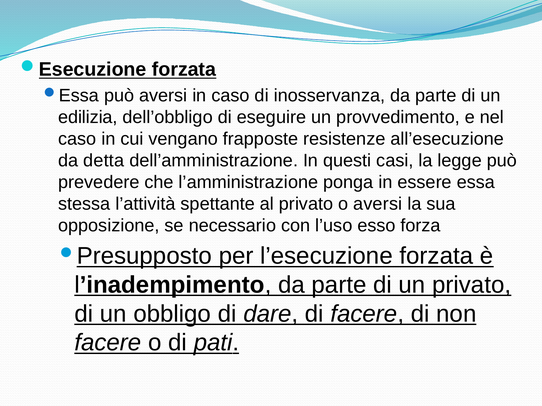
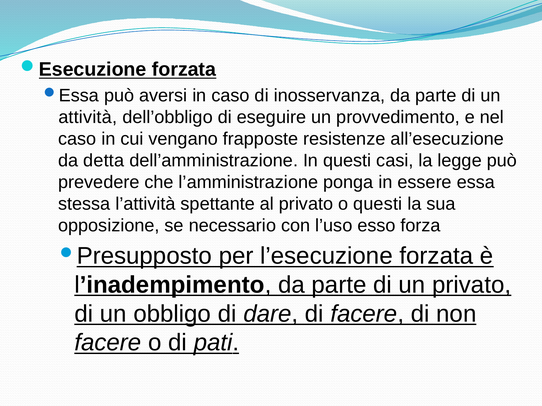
edilizia: edilizia -> attività
o aversi: aversi -> questi
